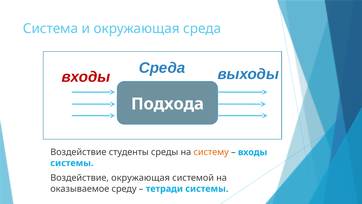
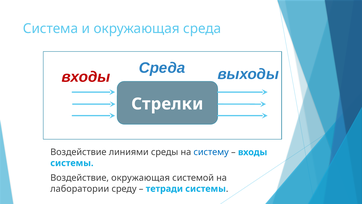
Подхода: Подхода -> Стрелки
студенты: студенты -> линиями
систему colour: orange -> blue
оказываемое: оказываемое -> лаборатории
